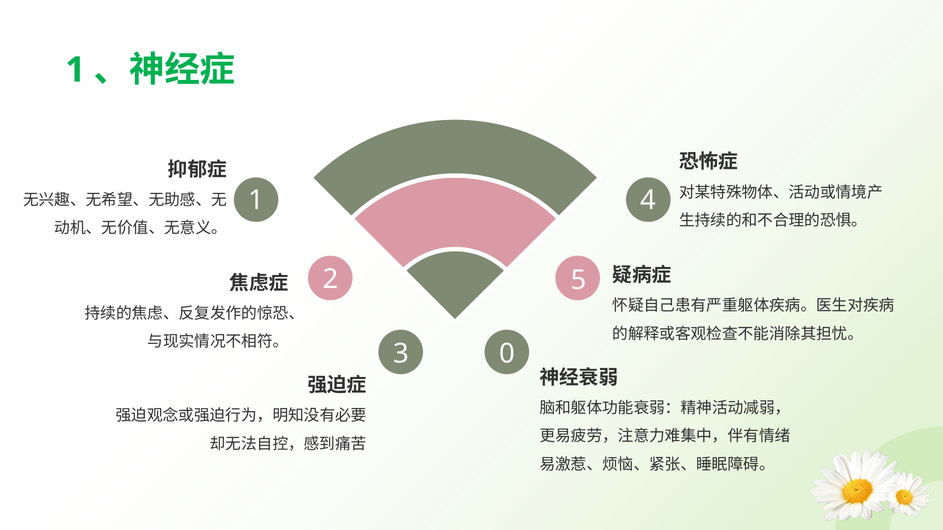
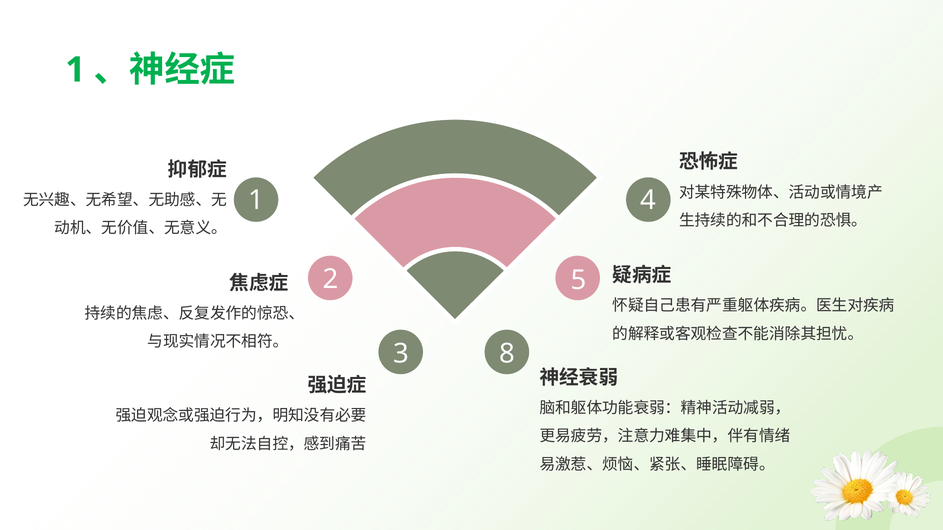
0: 0 -> 8
